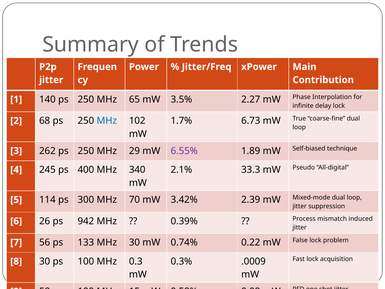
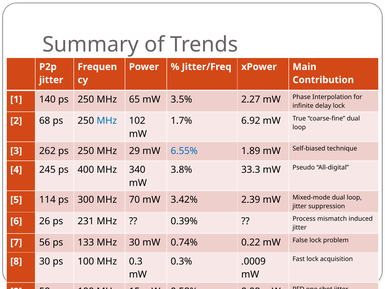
6.73: 6.73 -> 6.92
6.55% colour: purple -> blue
2.1%: 2.1% -> 3.8%
942: 942 -> 231
